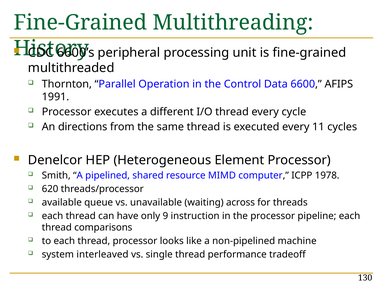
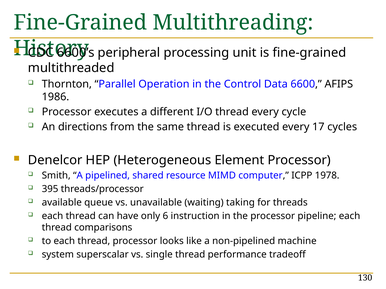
1991: 1991 -> 1986
11: 11 -> 17
620: 620 -> 395
across: across -> taking
9: 9 -> 6
interleaved: interleaved -> superscalar
